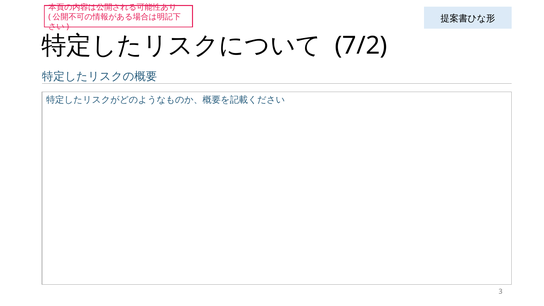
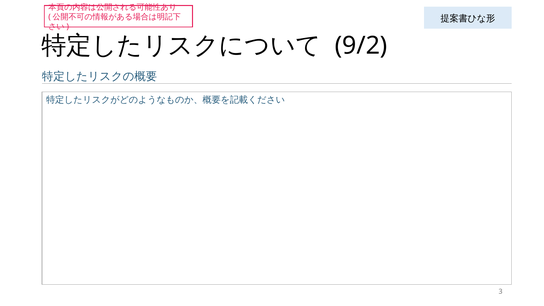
7/2: 7/2 -> 9/2
